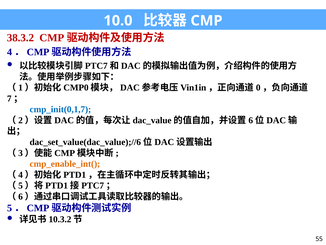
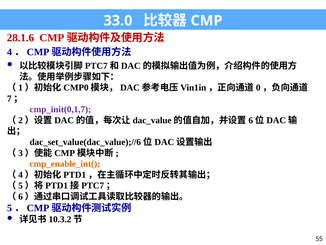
10.0: 10.0 -> 33.0
38.3.2: 38.3.2 -> 28.1.6
cmp_init(0,1,7 colour: blue -> purple
